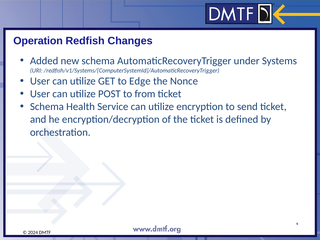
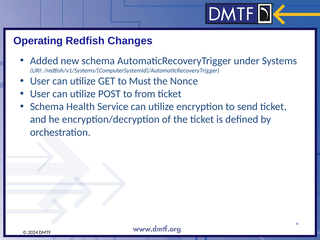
Operation: Operation -> Operating
Edge: Edge -> Must
